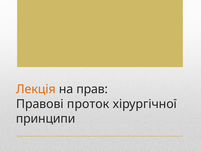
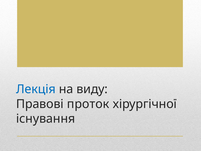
Лекція colour: orange -> blue
прав: прав -> виду
принципи: принципи -> існування
